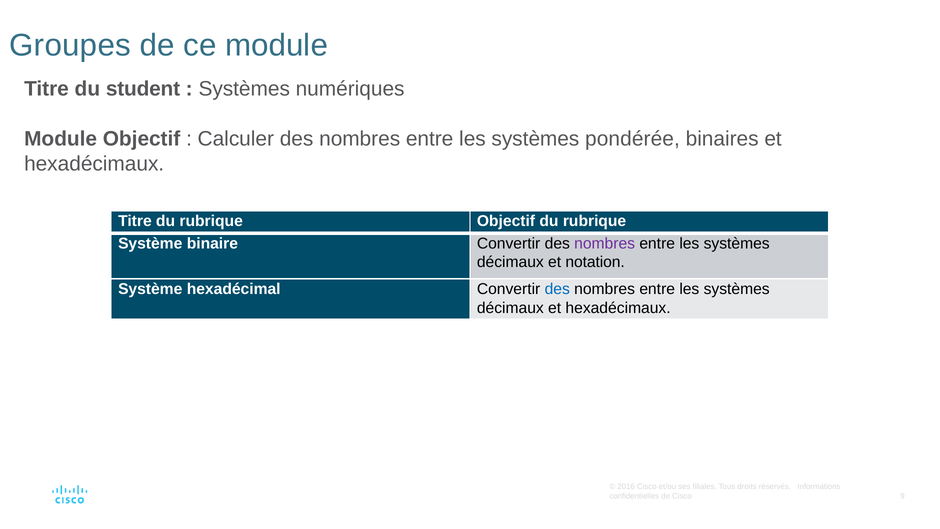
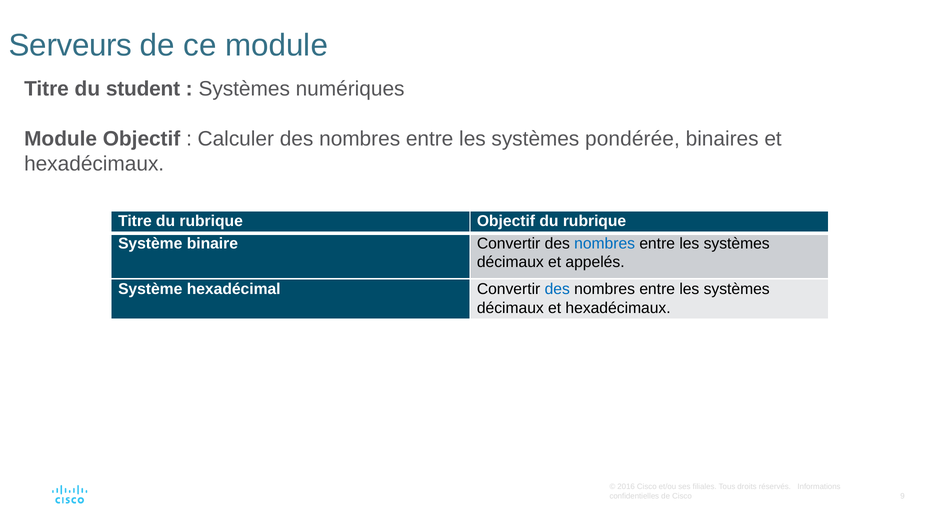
Groupes: Groupes -> Serveurs
nombres at (605, 243) colour: purple -> blue
notation: notation -> appelés
